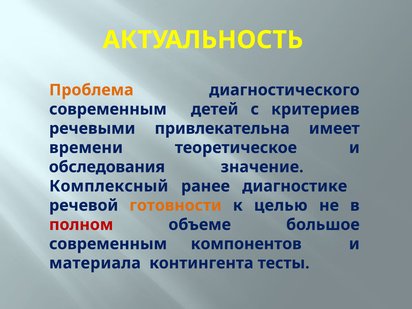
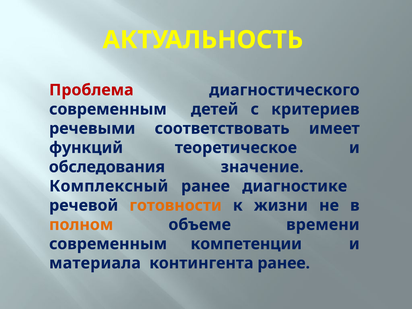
Проблема colour: orange -> red
привлекательна: привлекательна -> соответствовать
времени: времени -> функций
целью: целью -> жизни
полном colour: red -> orange
большое: большое -> времени
компонентов: компонентов -> компетенции
контингента тесты: тесты -> ранее
